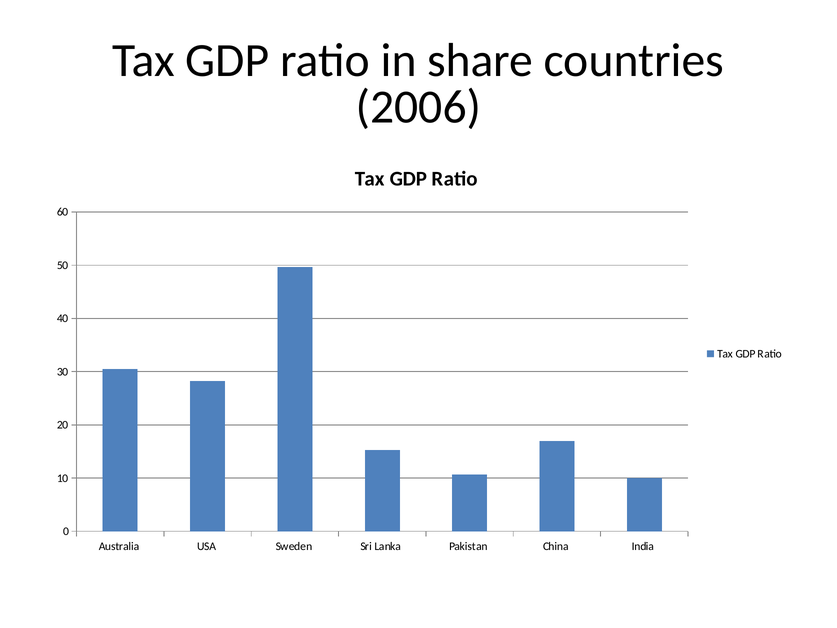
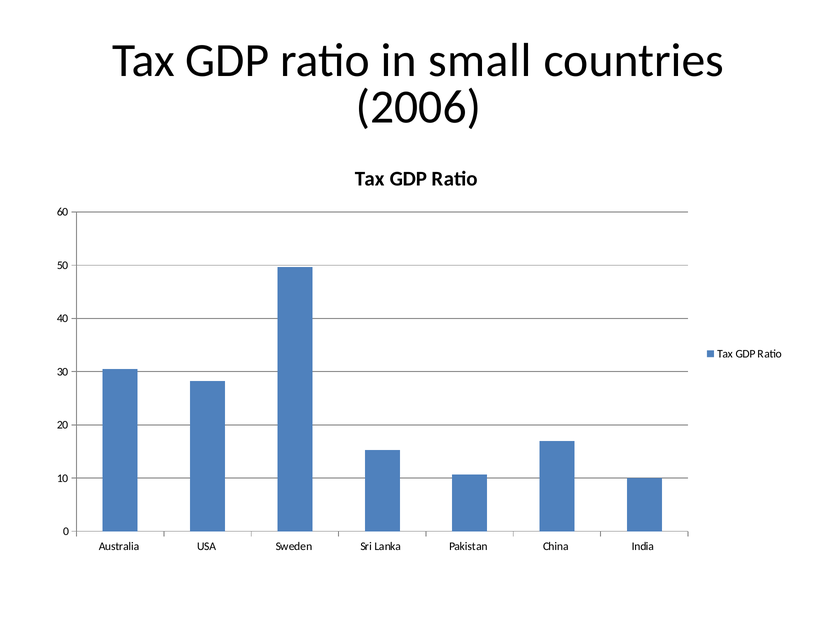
share: share -> small
